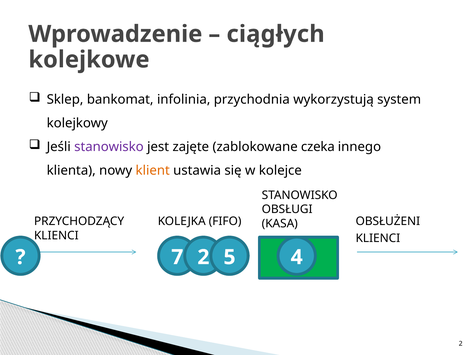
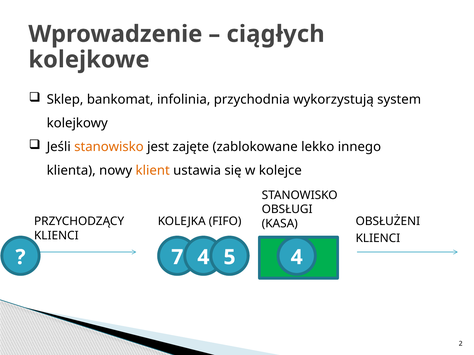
stanowisko at (109, 147) colour: purple -> orange
czeka: czeka -> lekko
7 2: 2 -> 4
